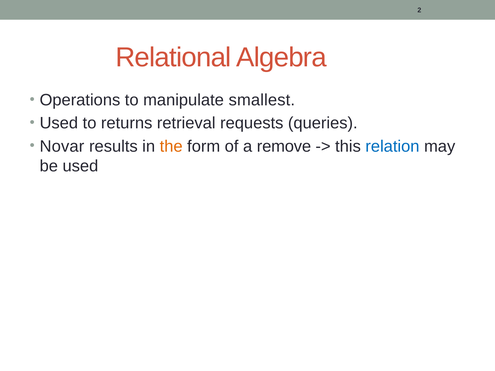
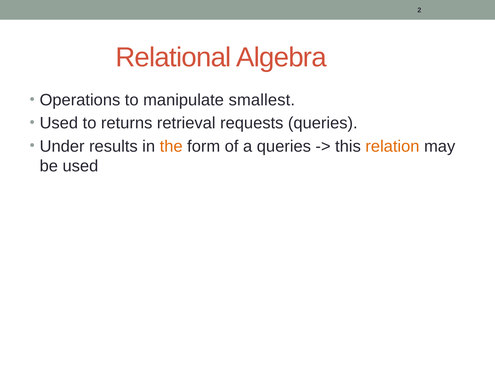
Novar: Novar -> Under
a remove: remove -> queries
relation colour: blue -> orange
